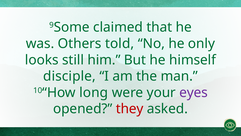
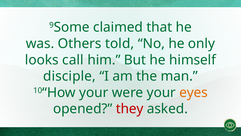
still: still -> call
long at (94, 92): long -> your
eyes colour: purple -> orange
